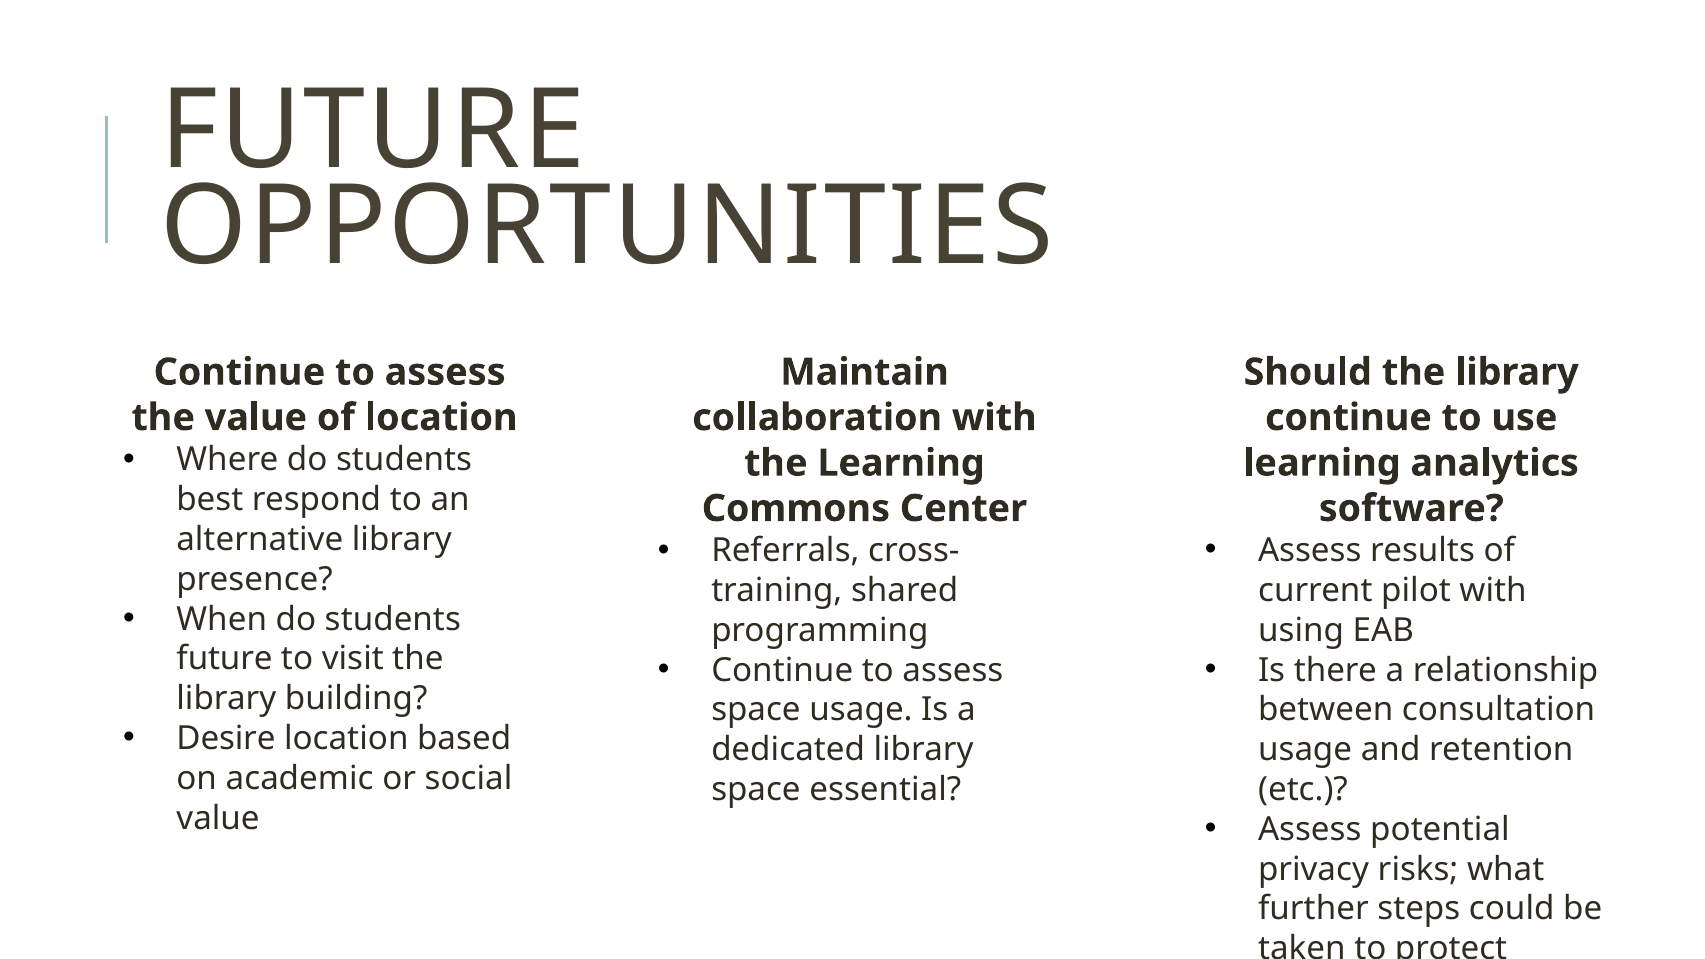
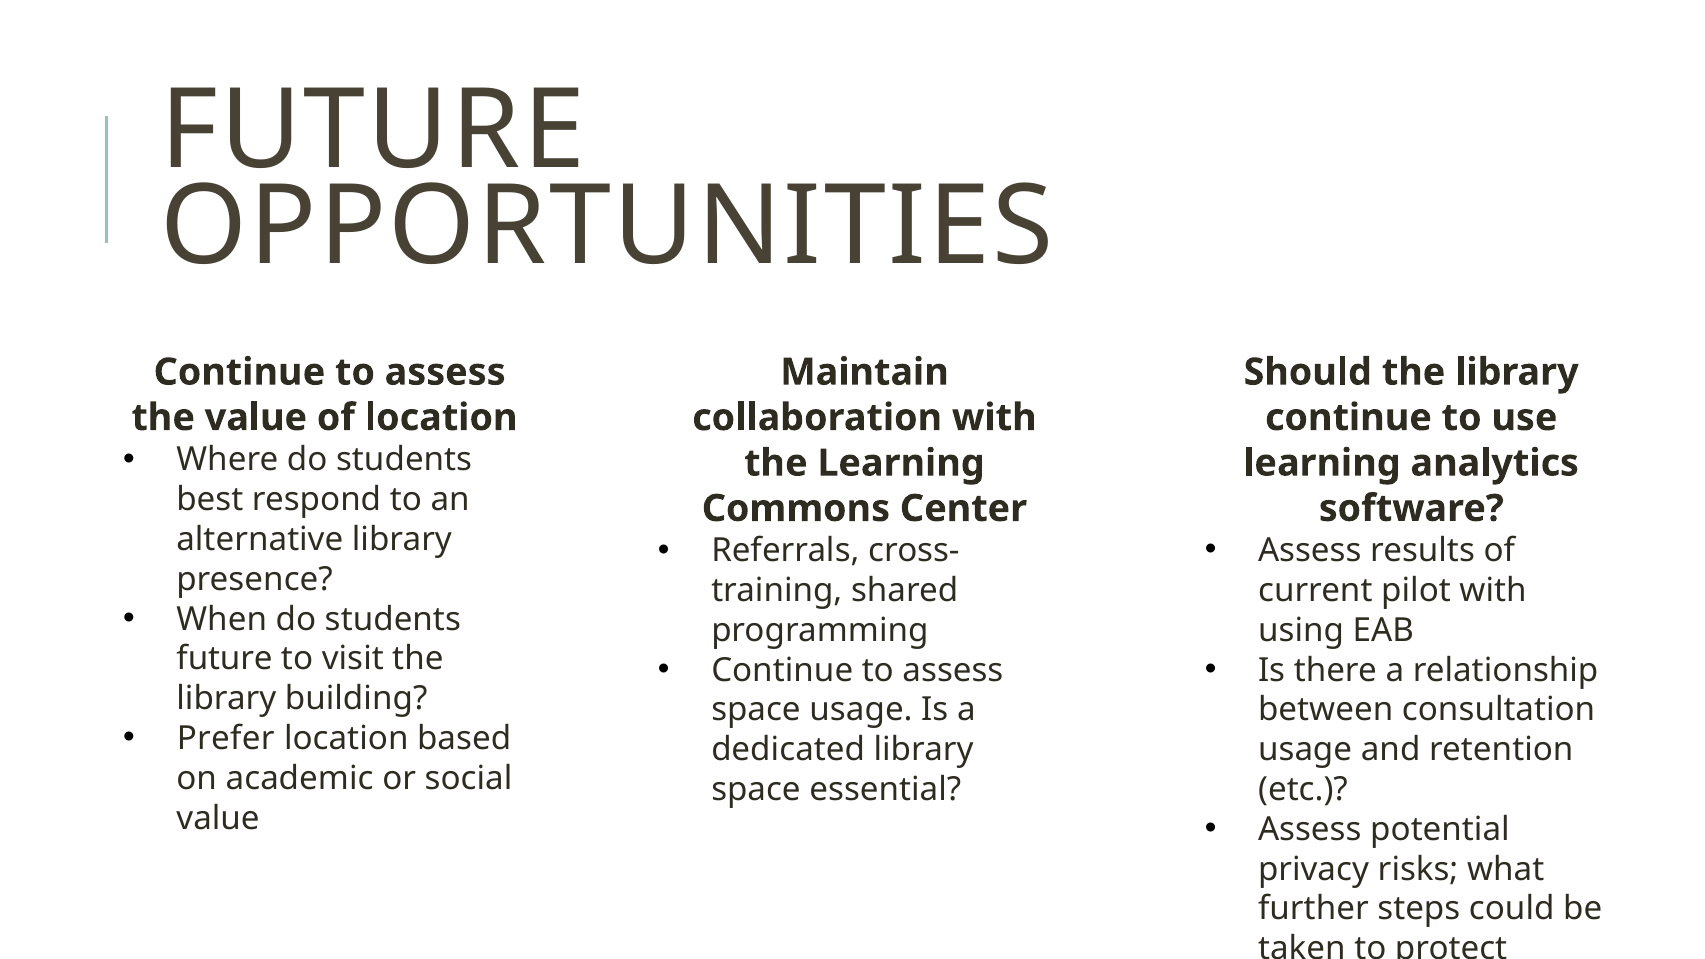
Desire: Desire -> Prefer
